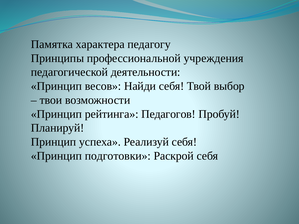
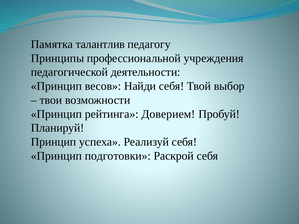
характера: характера -> талантлив
Педагогов: Педагогов -> Доверием
